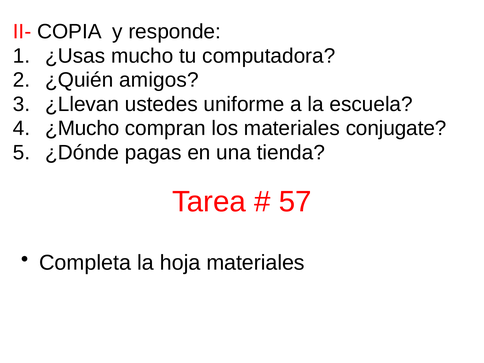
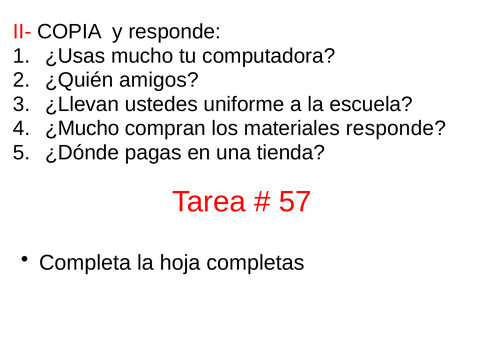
materiales conjugate: conjugate -> responde
hoja materiales: materiales -> completas
